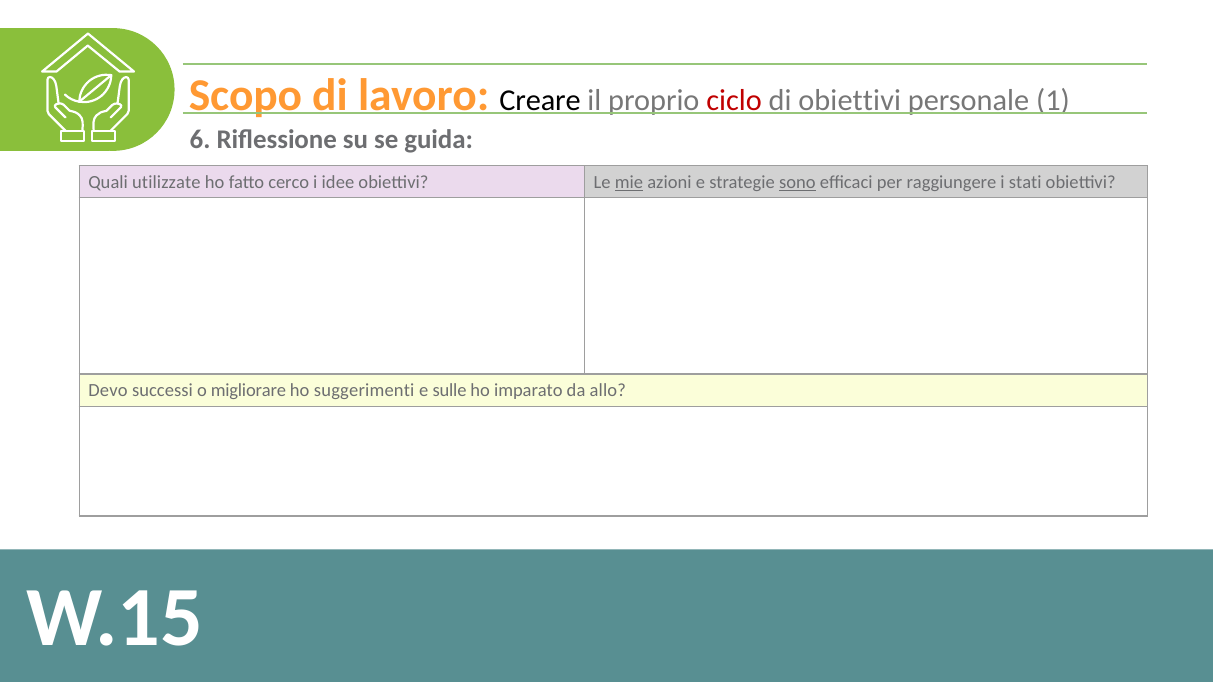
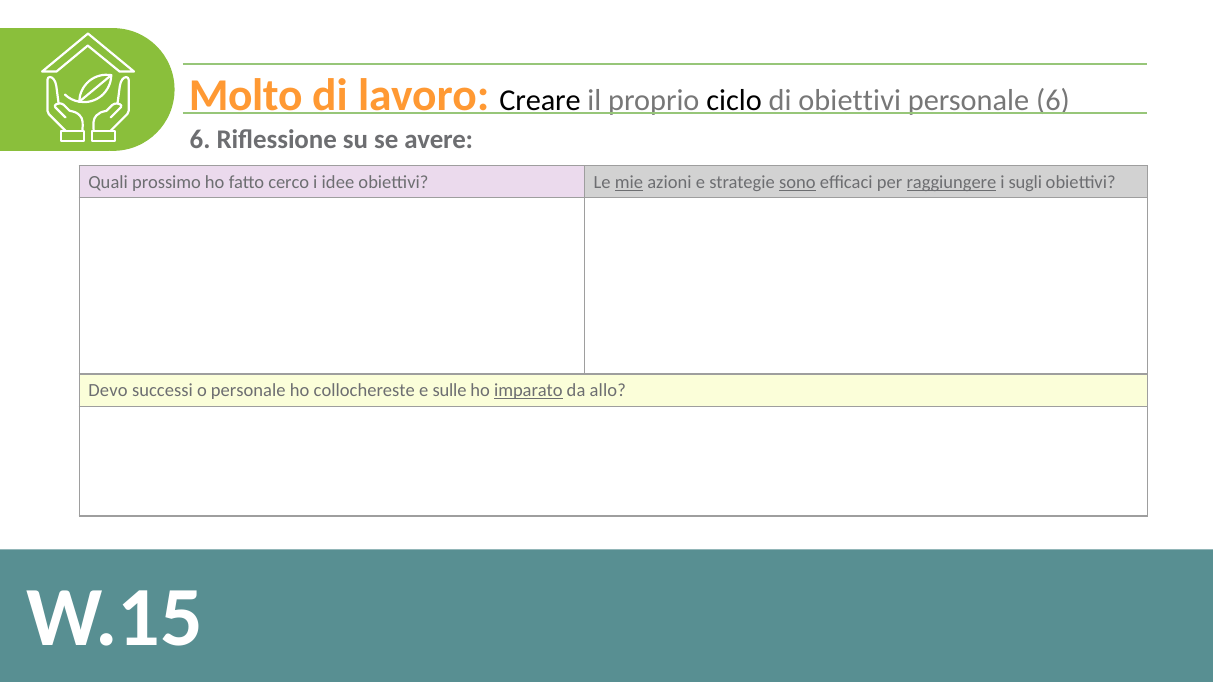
Scopo: Scopo -> Molto
ciclo colour: red -> black
personale 1: 1 -> 6
guida: guida -> avere
utilizzate: utilizzate -> prossimo
raggiungere underline: none -> present
stati: stati -> sugli
o migliorare: migliorare -> personale
suggerimenti: suggerimenti -> collochereste
imparato underline: none -> present
